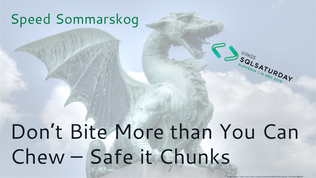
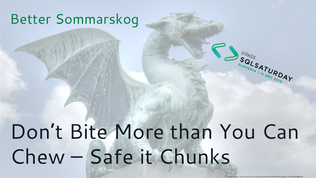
Speed: Speed -> Better
